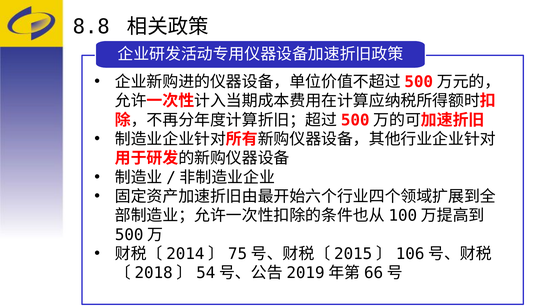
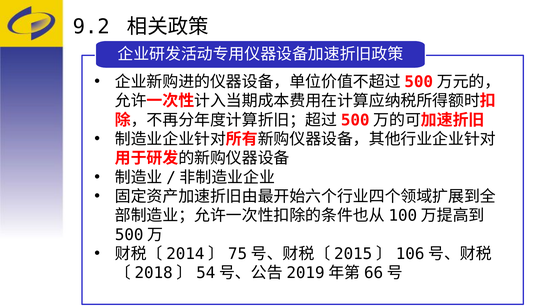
8.8: 8.8 -> 9.2
